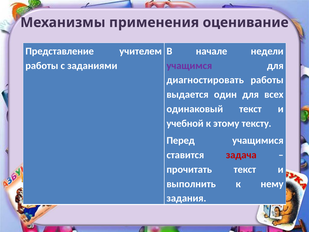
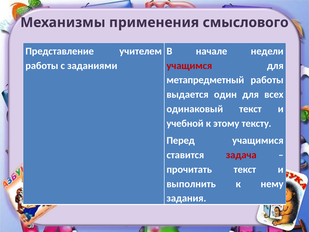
оценивание: оценивание -> смыслового
учащимся colour: purple -> red
диагностировать: диагностировать -> метапредметный
